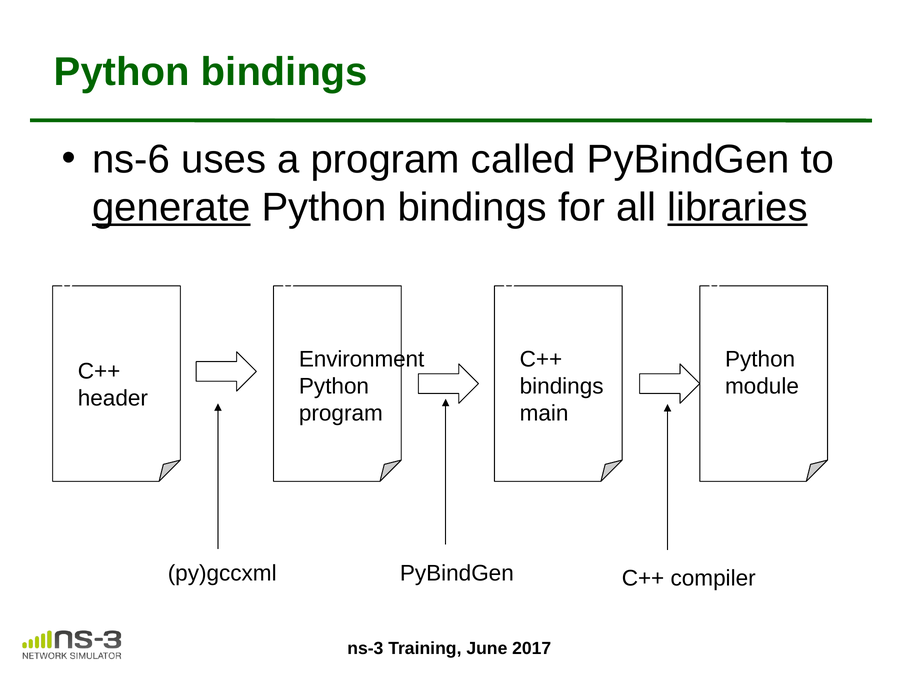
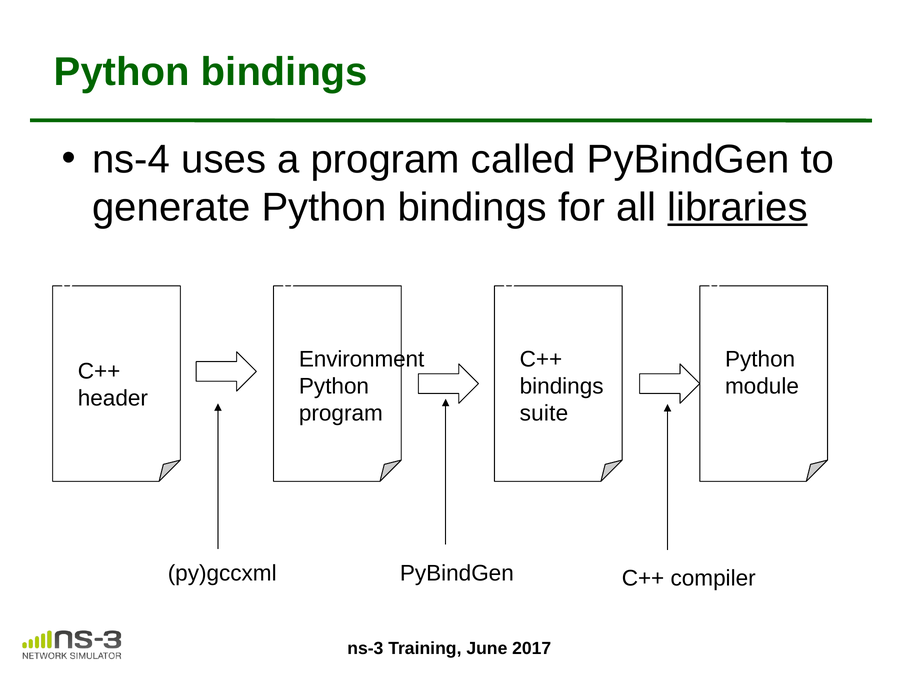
ns-6: ns-6 -> ns-4
generate underline: present -> none
main: main -> suite
